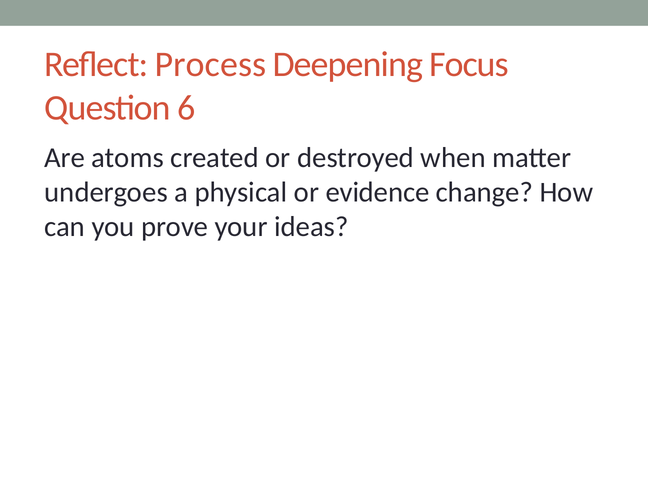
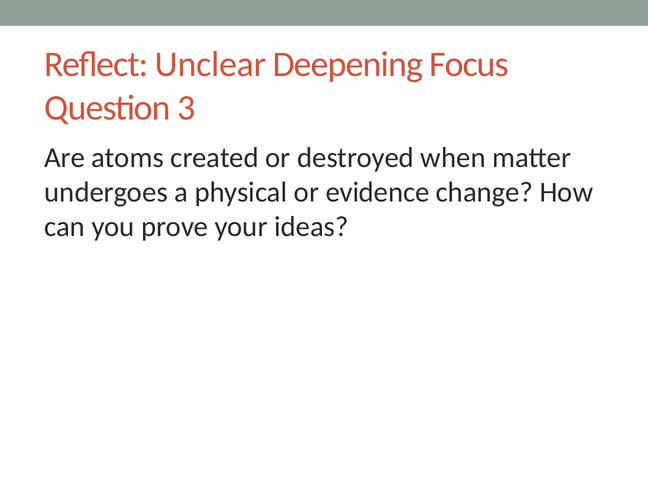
Process: Process -> Unclear
6: 6 -> 3
